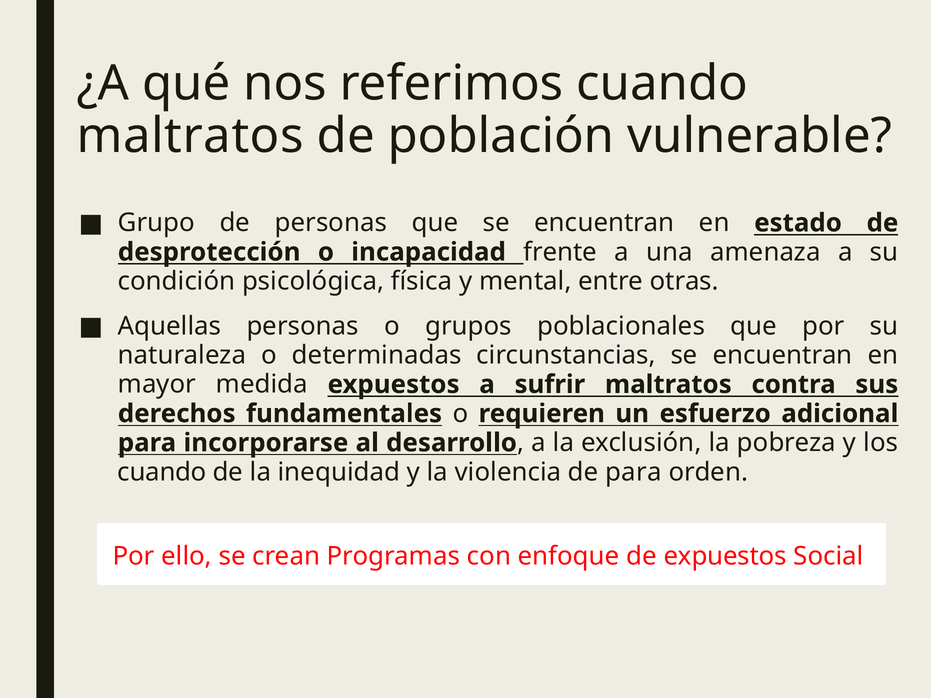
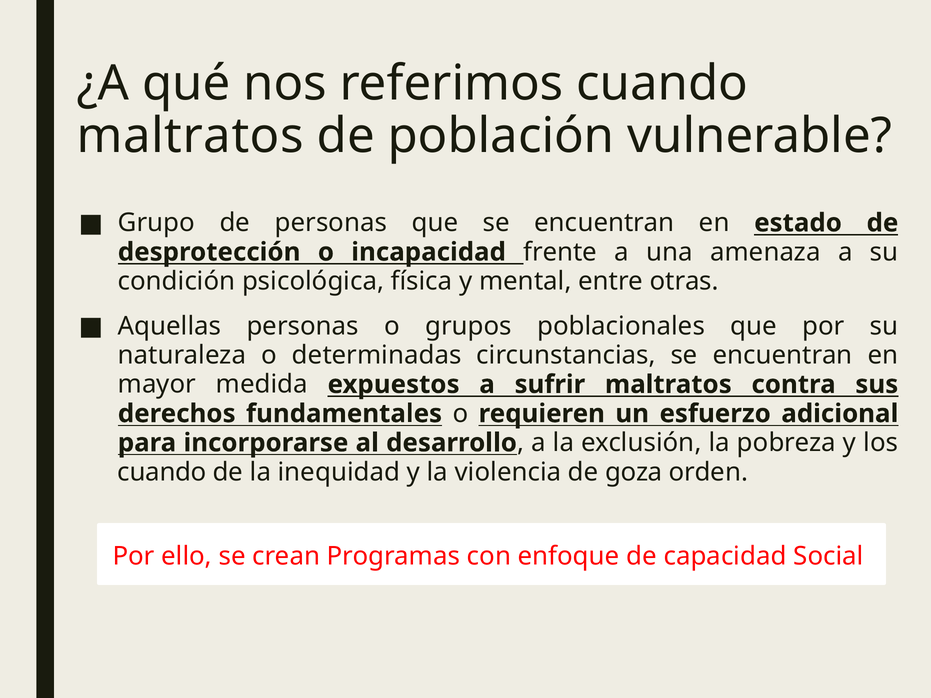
de para: para -> goza
de expuestos: expuestos -> capacidad
